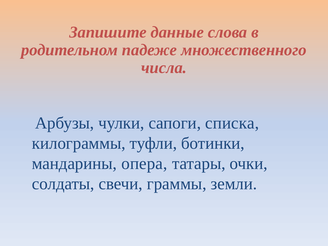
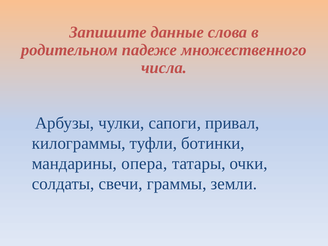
списка: списка -> привал
